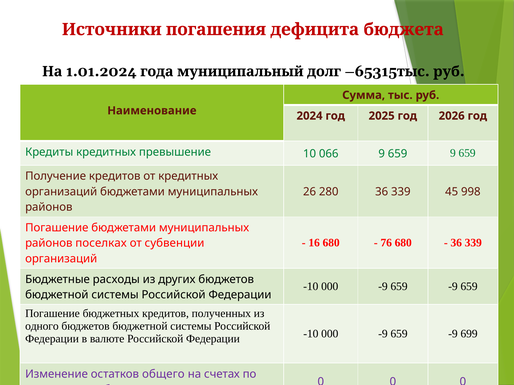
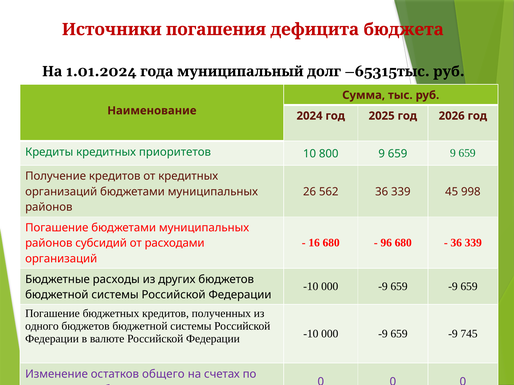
превышение: превышение -> приоритетов
066: 066 -> 800
280: 280 -> 562
76: 76 -> 96
поселках: поселках -> субсидий
субвенции: субвенции -> расходами
699: 699 -> 745
